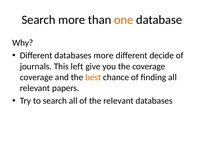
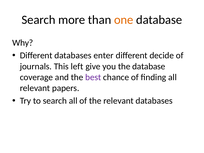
databases more: more -> enter
the coverage: coverage -> database
best colour: orange -> purple
